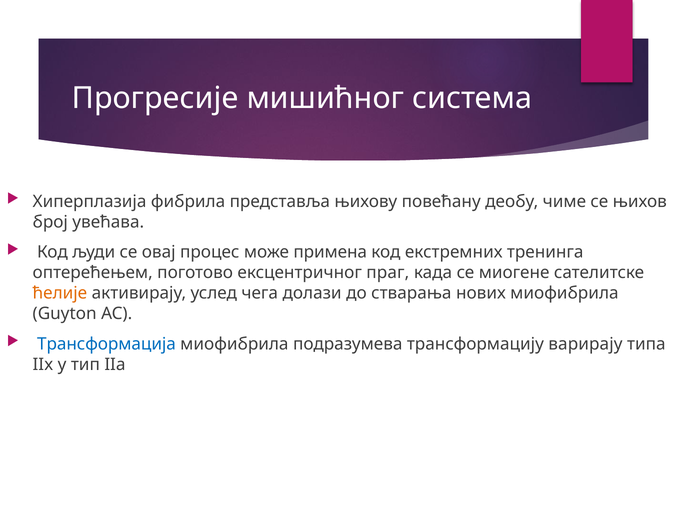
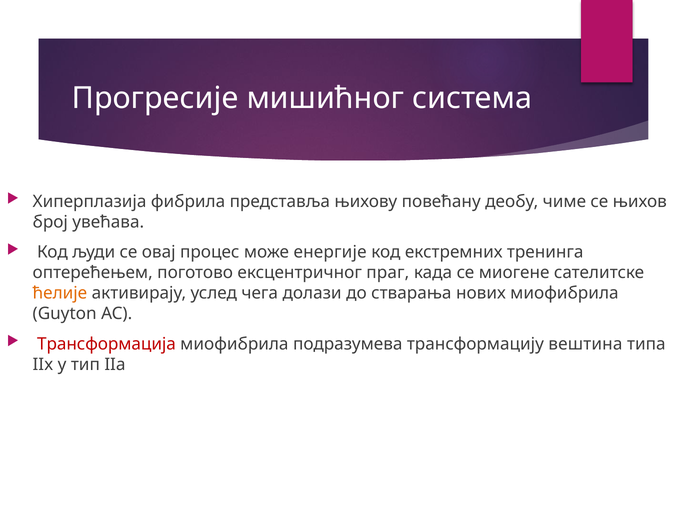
примена: примена -> енергије
Трансформација colour: blue -> red
варирају: варирају -> вештина
